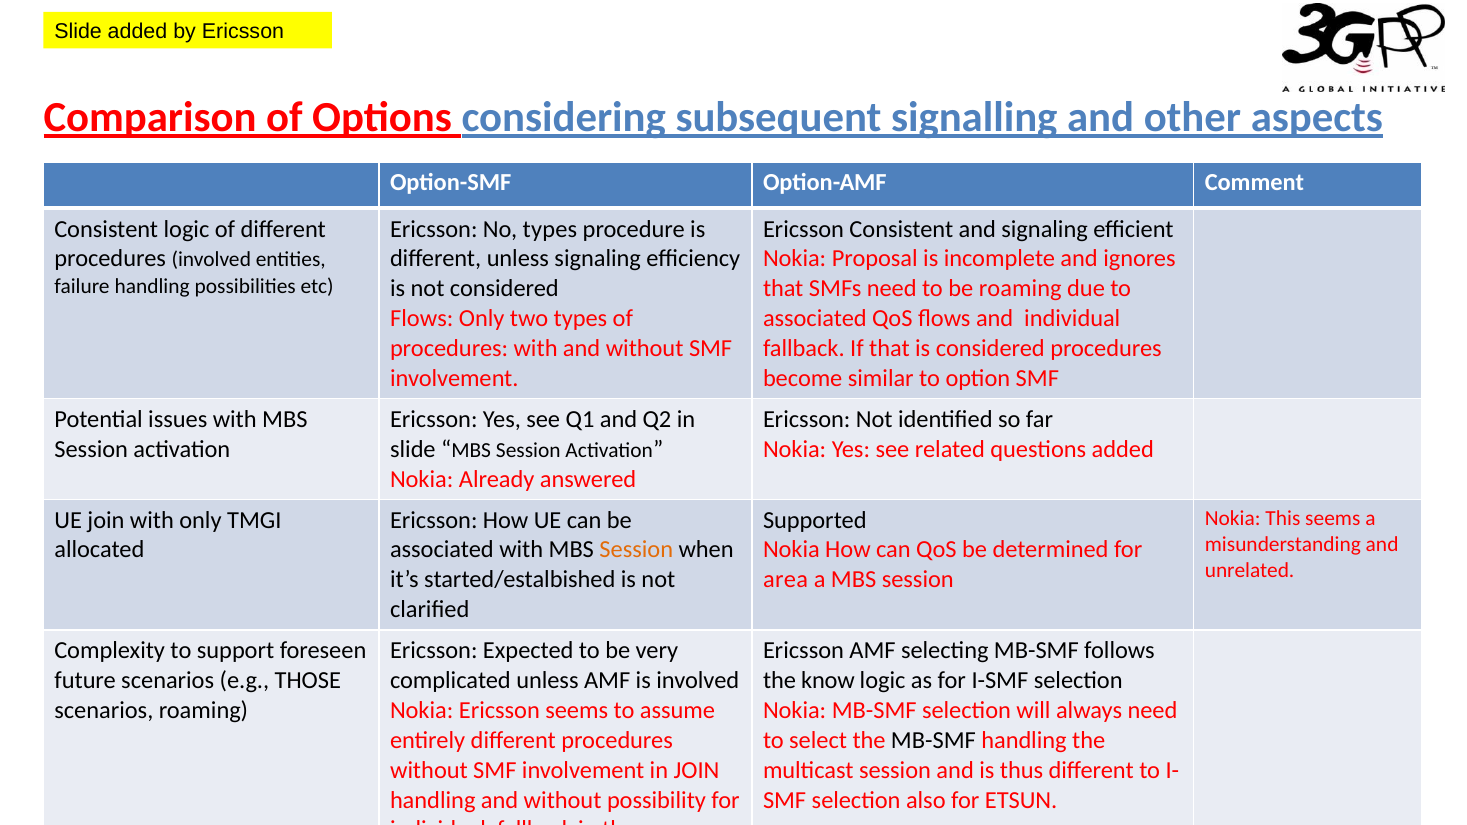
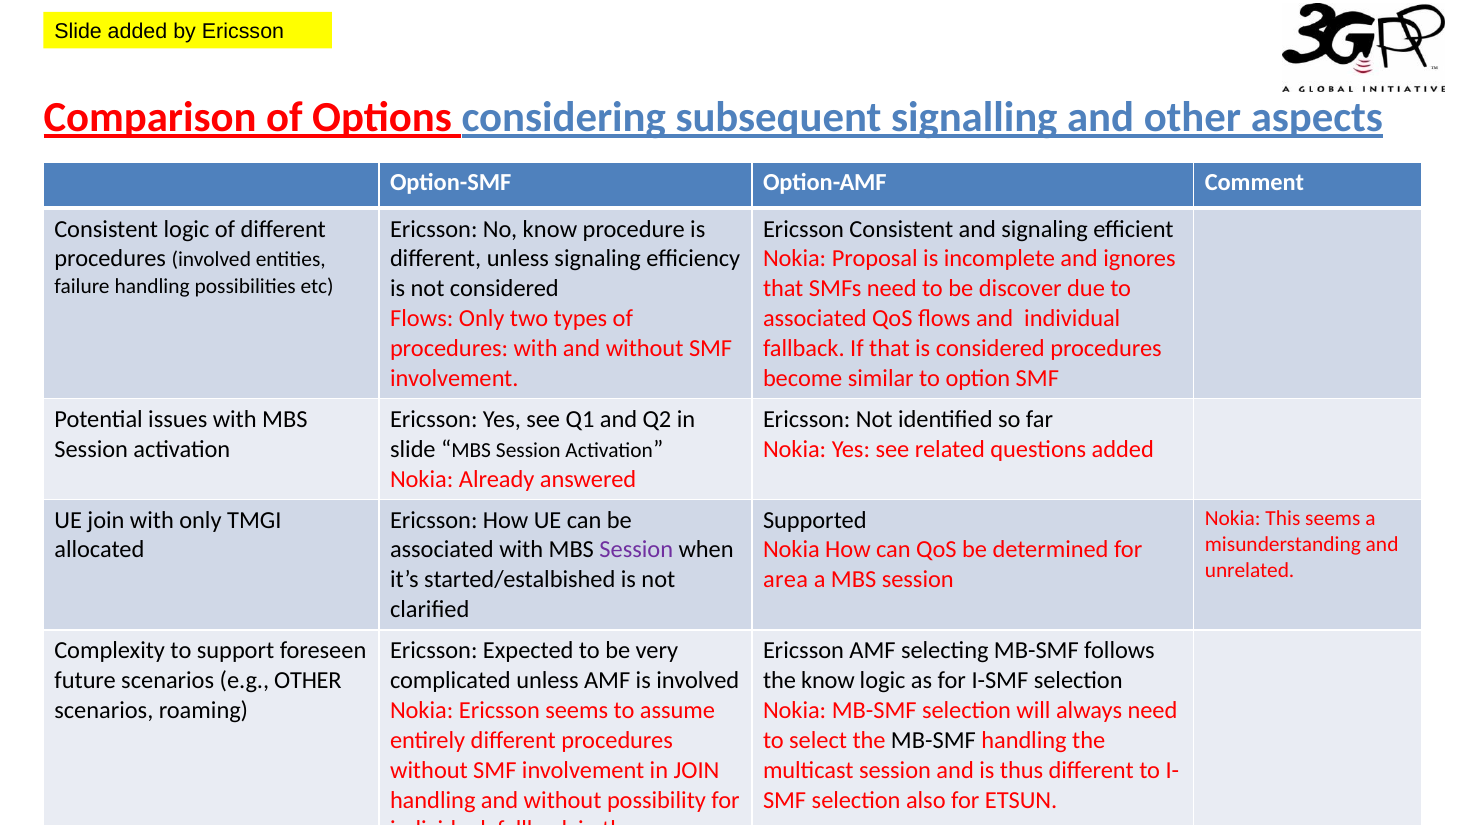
No types: types -> know
be roaming: roaming -> discover
Session at (636, 550) colour: orange -> purple
e.g THOSE: THOSE -> OTHER
